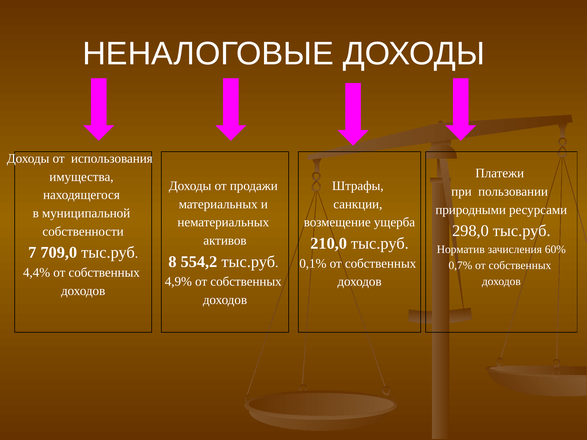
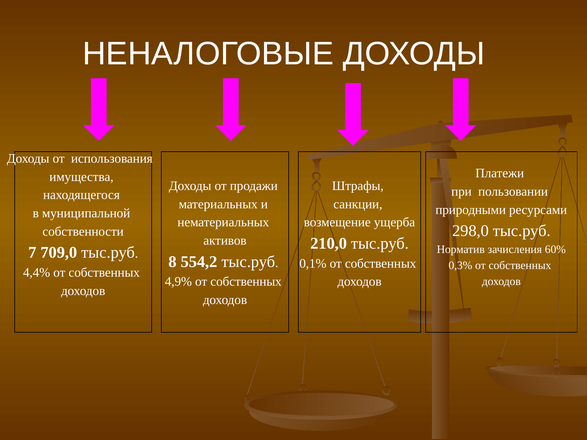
0,7%: 0,7% -> 0,3%
